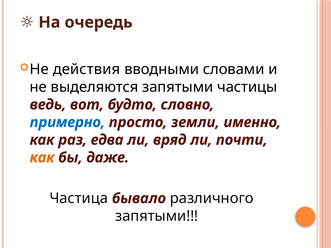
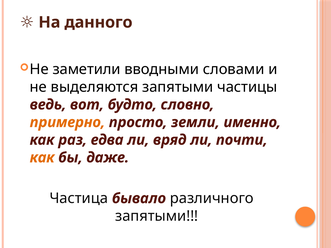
очередь: очередь -> данного
действия: действия -> заметили
примерно colour: blue -> orange
